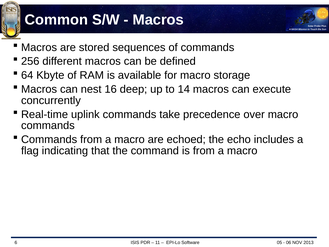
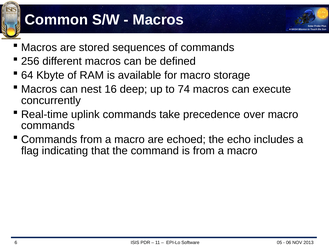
14: 14 -> 74
